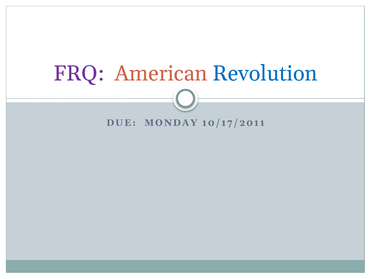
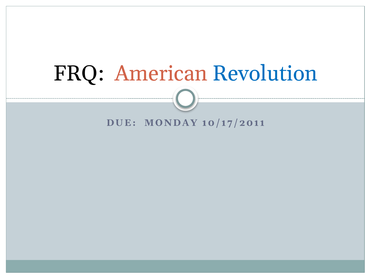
FRQ colour: purple -> black
